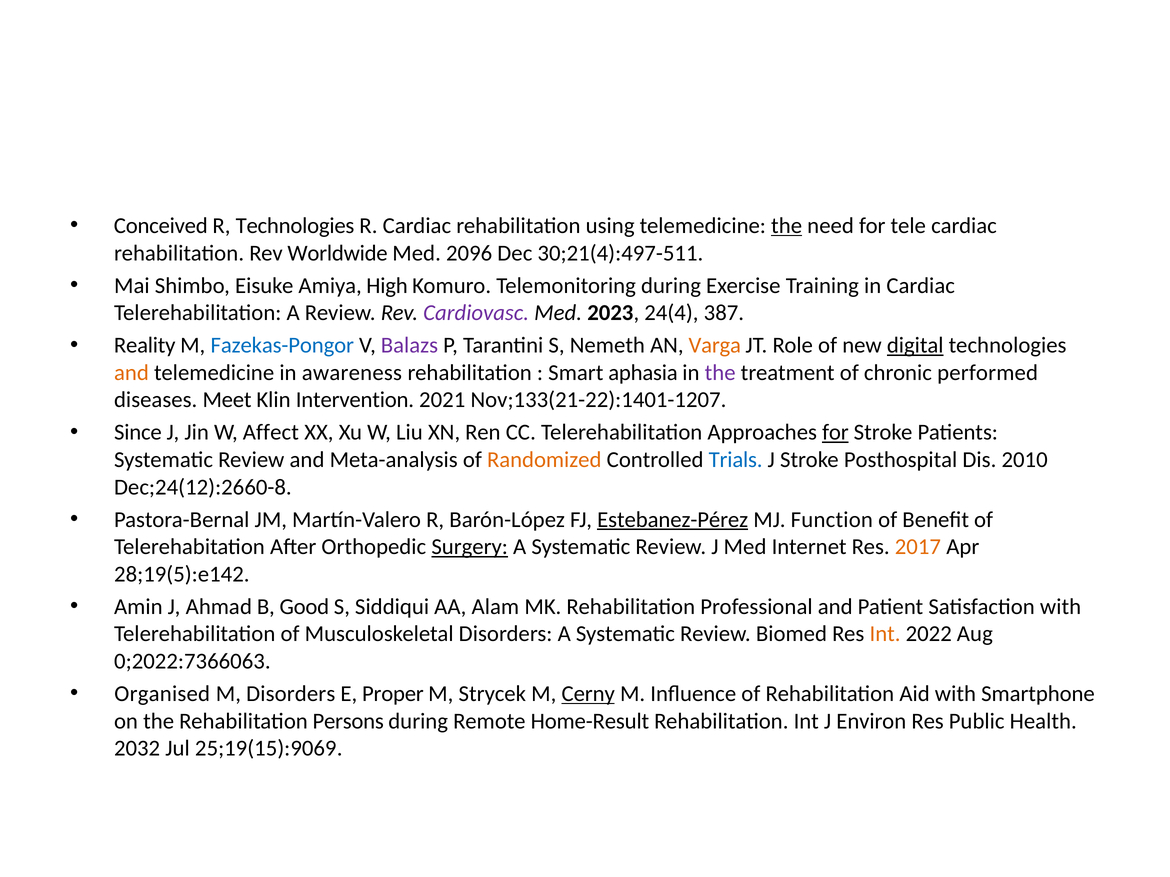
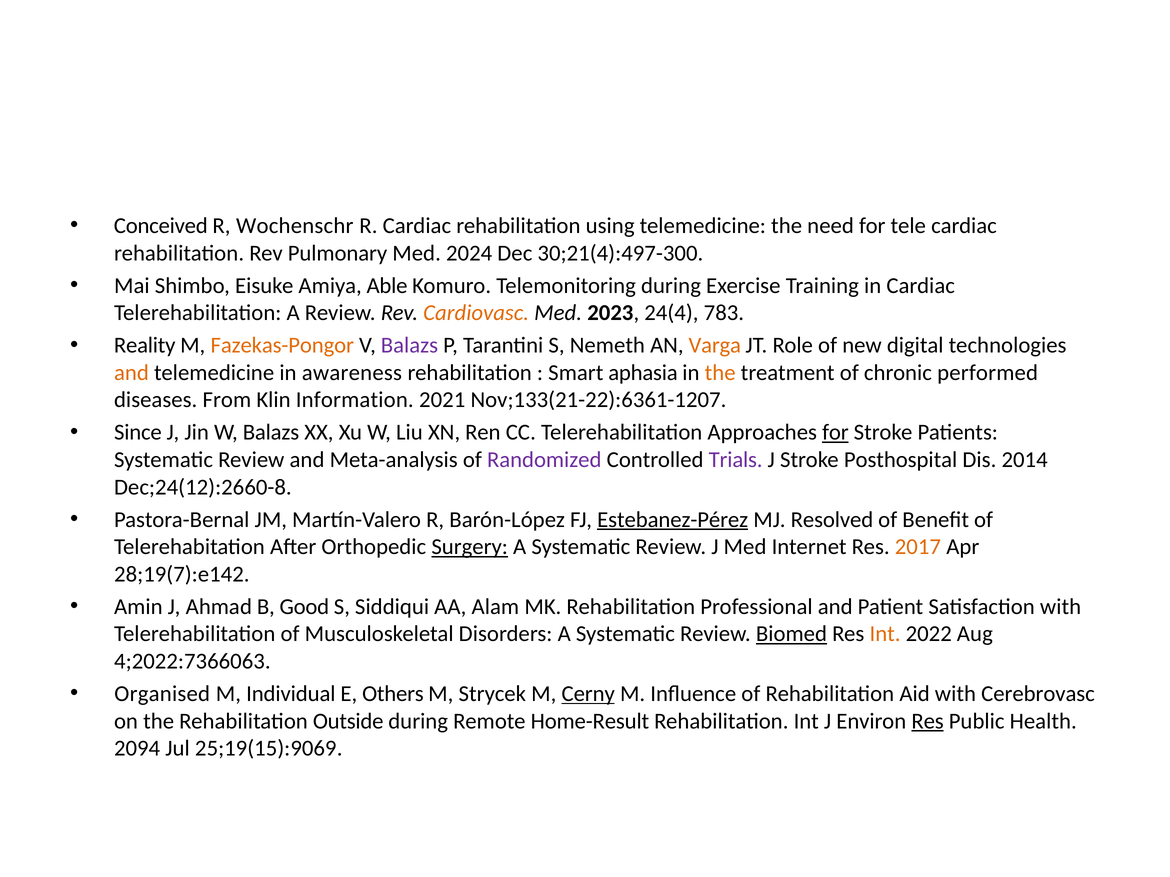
R Technologies: Technologies -> Wochenschr
the at (787, 226) underline: present -> none
Worldwide: Worldwide -> Pulmonary
2096: 2096 -> 2024
30;21(4):497-511: 30;21(4):497-511 -> 30;21(4):497-300
High: High -> Able
Cardiovasc colour: purple -> orange
387: 387 -> 783
Fazekas-Pongor colour: blue -> orange
digital underline: present -> none
the at (720, 373) colour: purple -> orange
Meet: Meet -> From
Intervention: Intervention -> Information
Nov;133(21-22):1401-1207: Nov;133(21-22):1401-1207 -> Nov;133(21-22):6361-1207
W Affect: Affect -> Balazs
Randomized colour: orange -> purple
Trials colour: blue -> purple
2010: 2010 -> 2014
Function: Function -> Resolved
28;19(5):e142: 28;19(5):e142 -> 28;19(7):e142
Biomed underline: none -> present
0;2022:7366063: 0;2022:7366063 -> 4;2022:7366063
M Disorders: Disorders -> Individual
Proper: Proper -> Others
Smartphone: Smartphone -> Cerebrovasc
Persons: Persons -> Outside
Res at (928, 721) underline: none -> present
2032: 2032 -> 2094
